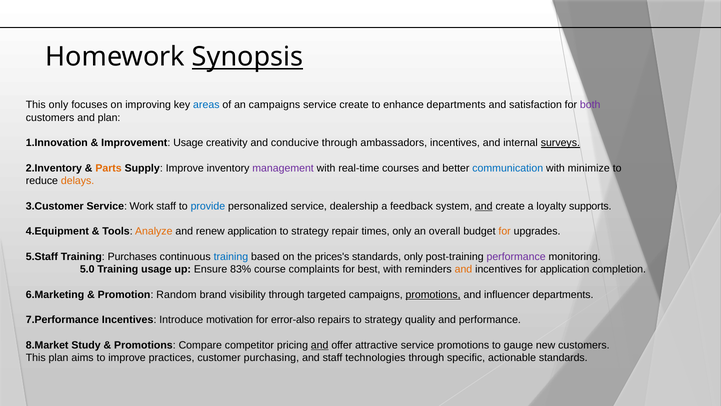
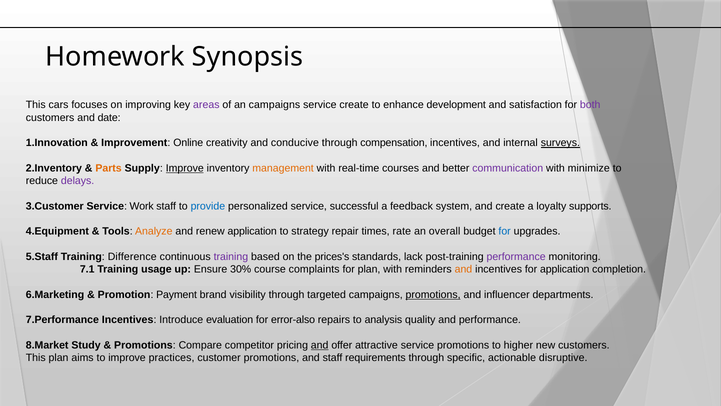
Synopsis underline: present -> none
This only: only -> cars
areas colour: blue -> purple
enhance departments: departments -> development
and plan: plan -> date
Improvement Usage: Usage -> Online
ambassadors: ambassadors -> compensation
Improve at (185, 168) underline: none -> present
management colour: purple -> orange
communication colour: blue -> purple
delays colour: orange -> purple
dealership: dealership -> successful
and at (484, 206) underline: present -> none
times only: only -> rate
for at (505, 231) colour: orange -> blue
Purchases: Purchases -> Difference
training at (231, 256) colour: blue -> purple
standards only: only -> lack
5.0: 5.0 -> 7.1
83%: 83% -> 30%
for best: best -> plan
Random: Random -> Payment
motivation: motivation -> evaluation
repairs to strategy: strategy -> analysis
gauge: gauge -> higher
customer purchasing: purchasing -> promotions
technologies: technologies -> requirements
actionable standards: standards -> disruptive
